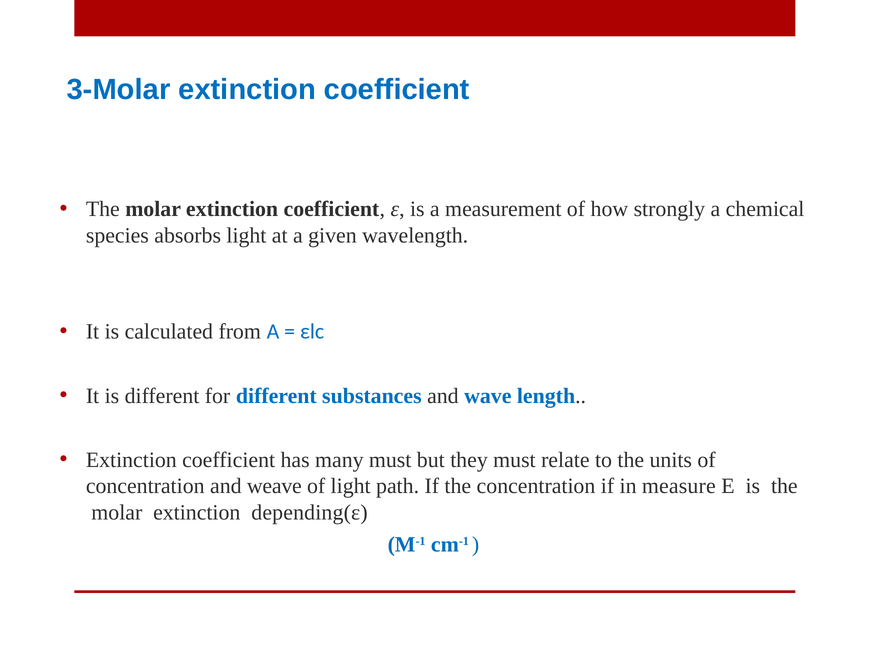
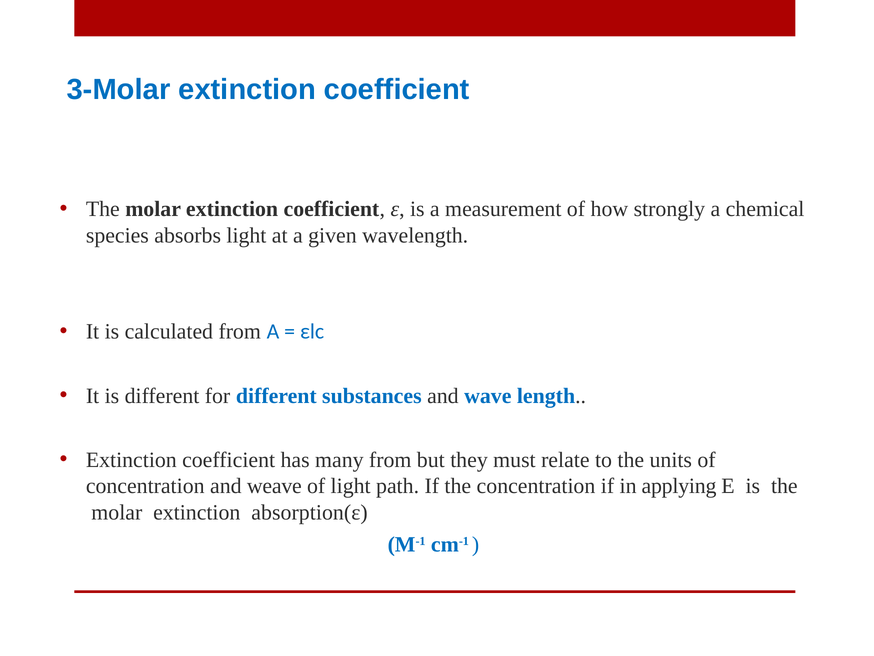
many must: must -> from
measure: measure -> applying
depending(ε: depending(ε -> absorption(ε
